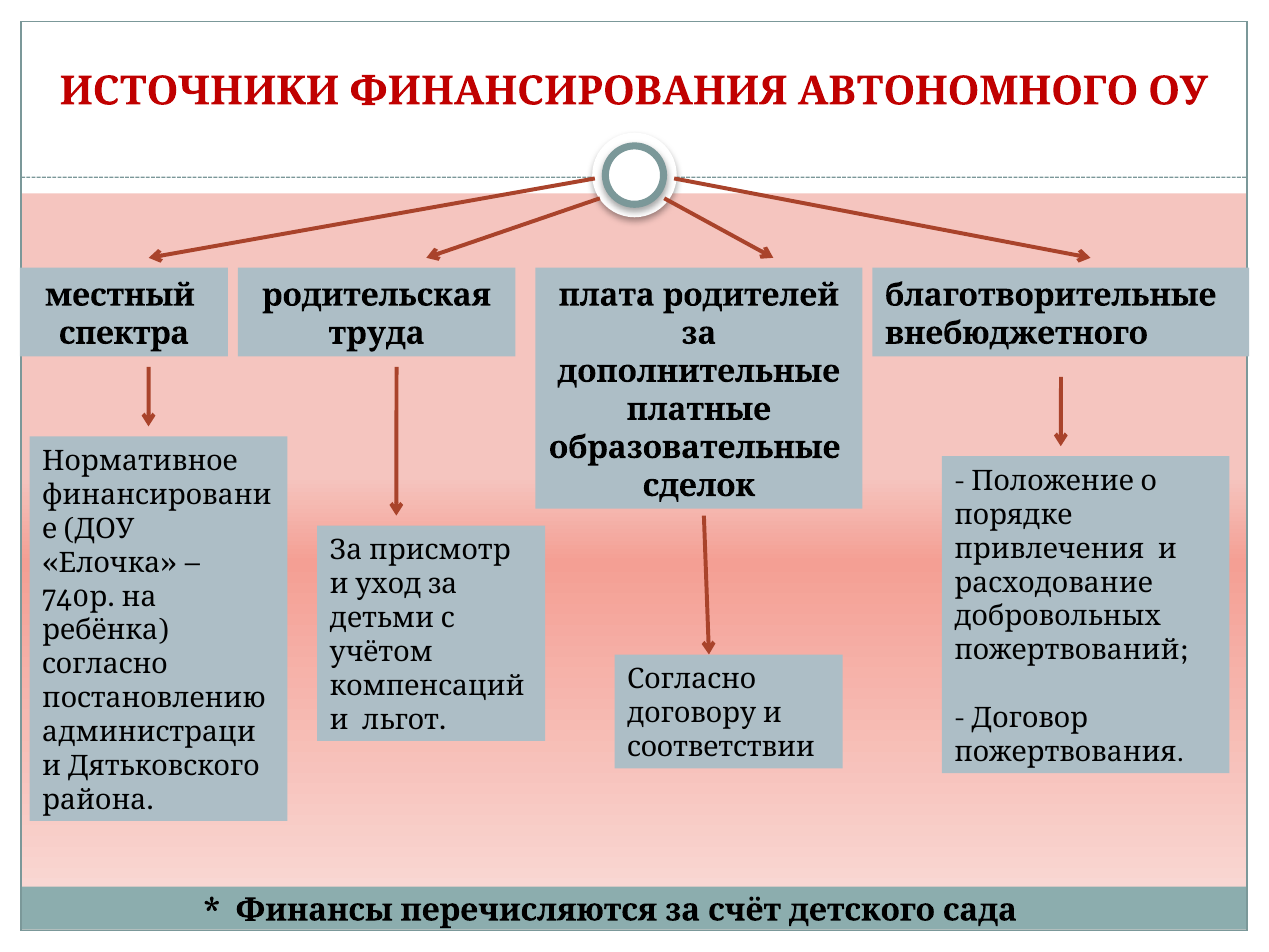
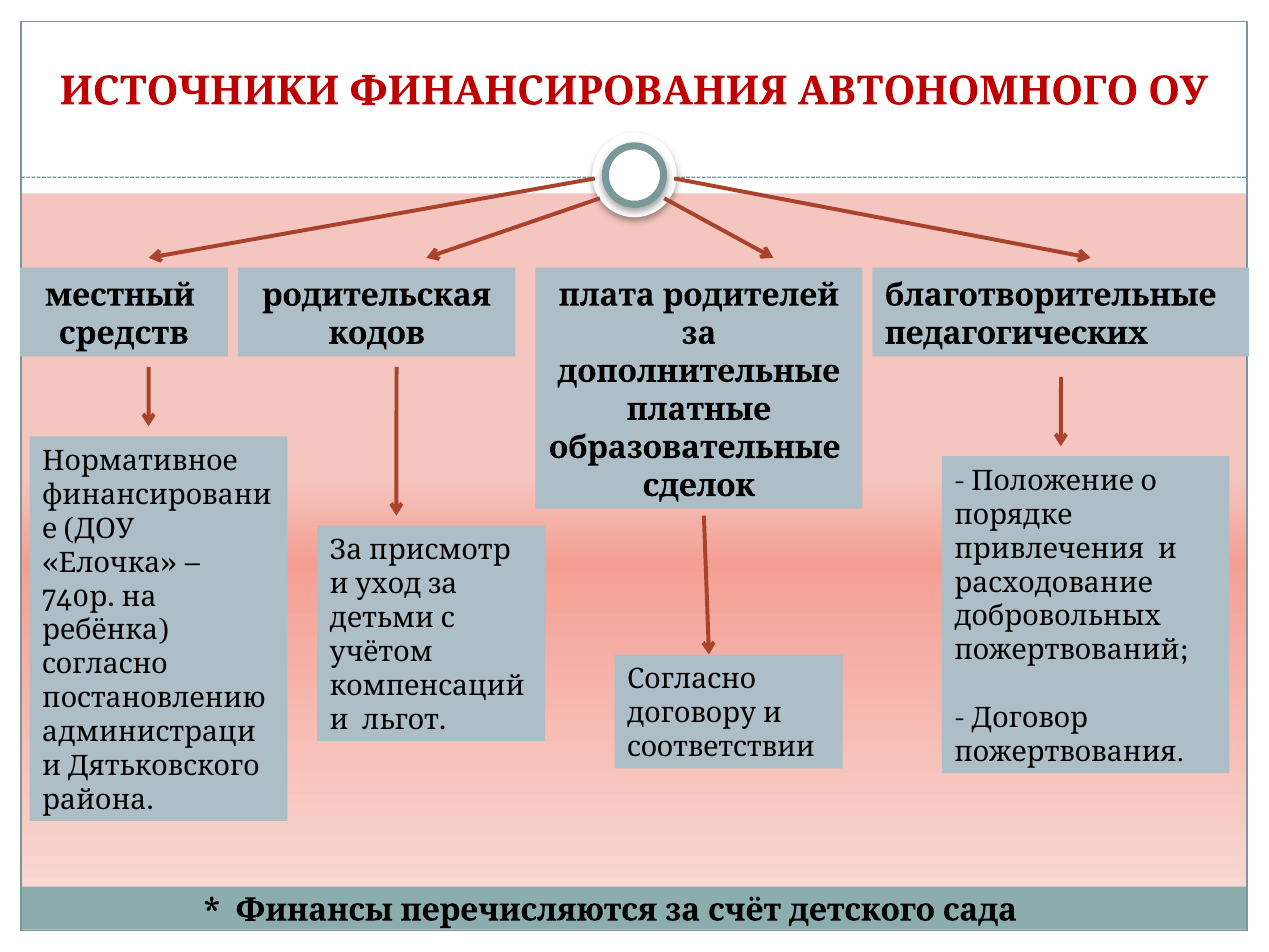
спектра: спектра -> средств
труда: труда -> кодов
внебюджетного: внебюджетного -> педагогических
